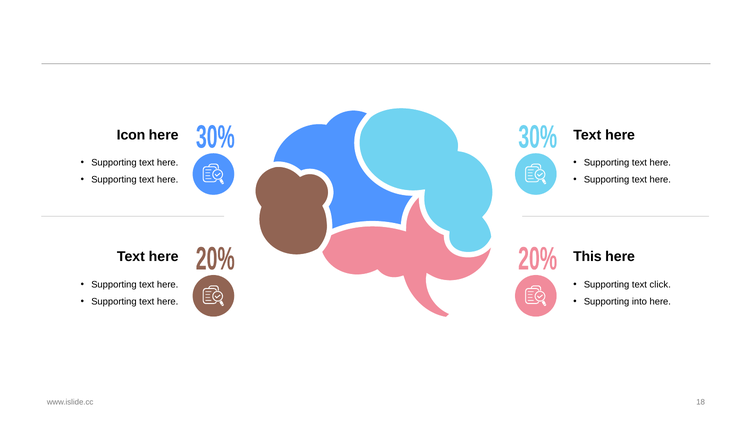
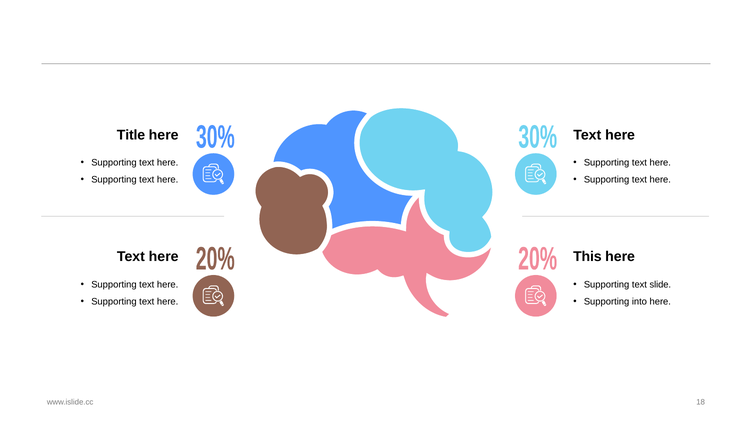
Icon: Icon -> Title
click: click -> slide
